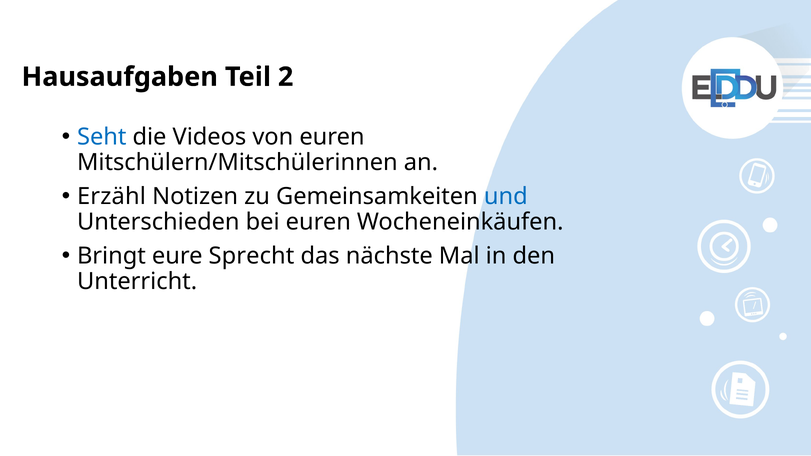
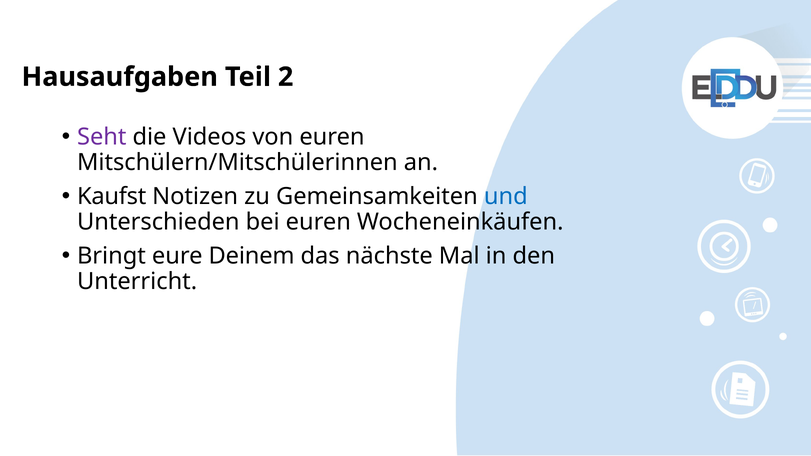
Seht colour: blue -> purple
Erzähl: Erzähl -> Kaufst
Sprecht: Sprecht -> Deinem
